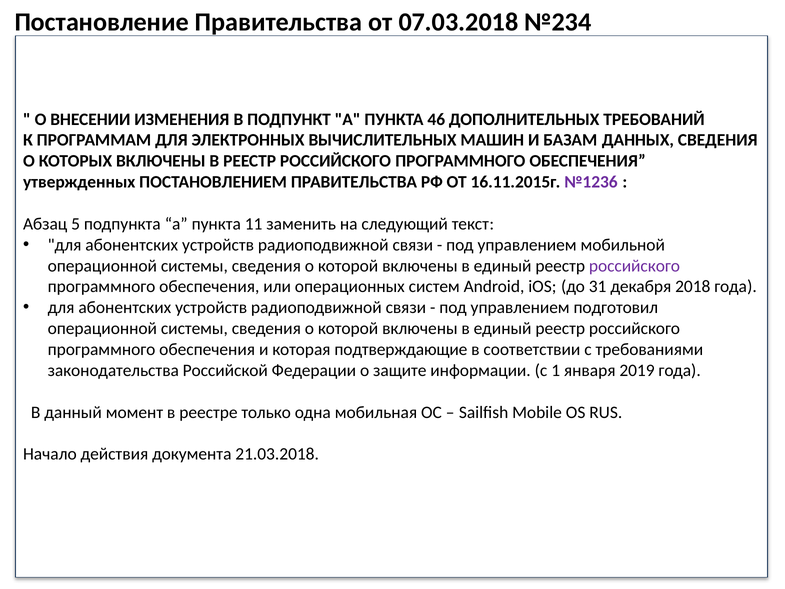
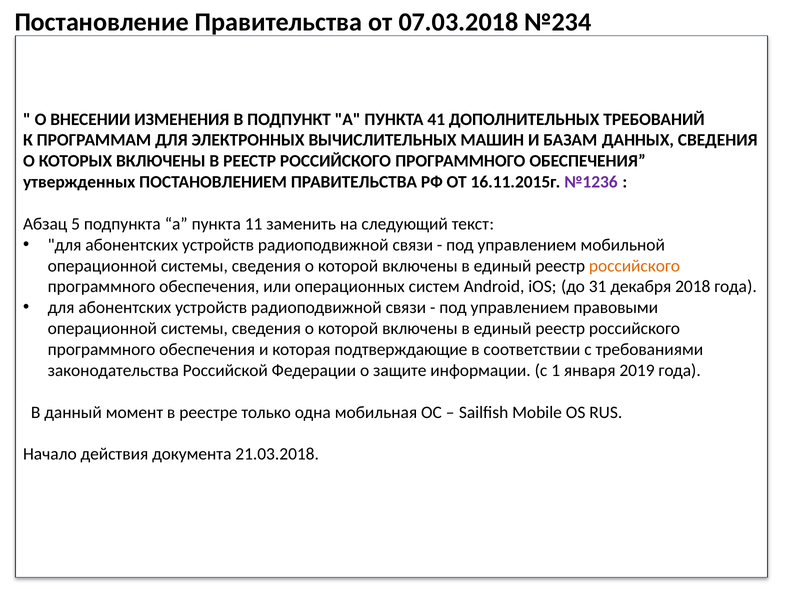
46: 46 -> 41
российского at (634, 266) colour: purple -> orange
подготовил: подготовил -> правовыми
